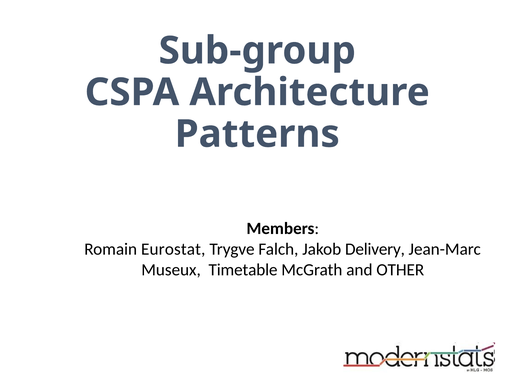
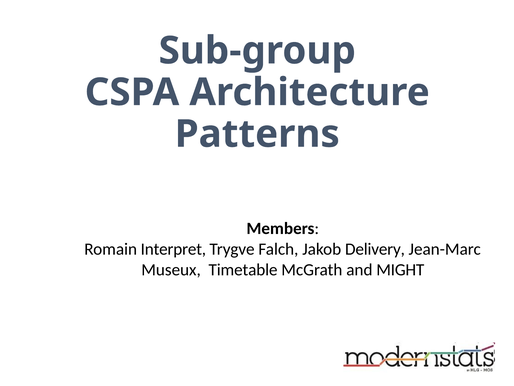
Eurostat: Eurostat -> Interpret
OTHER: OTHER -> MIGHT
